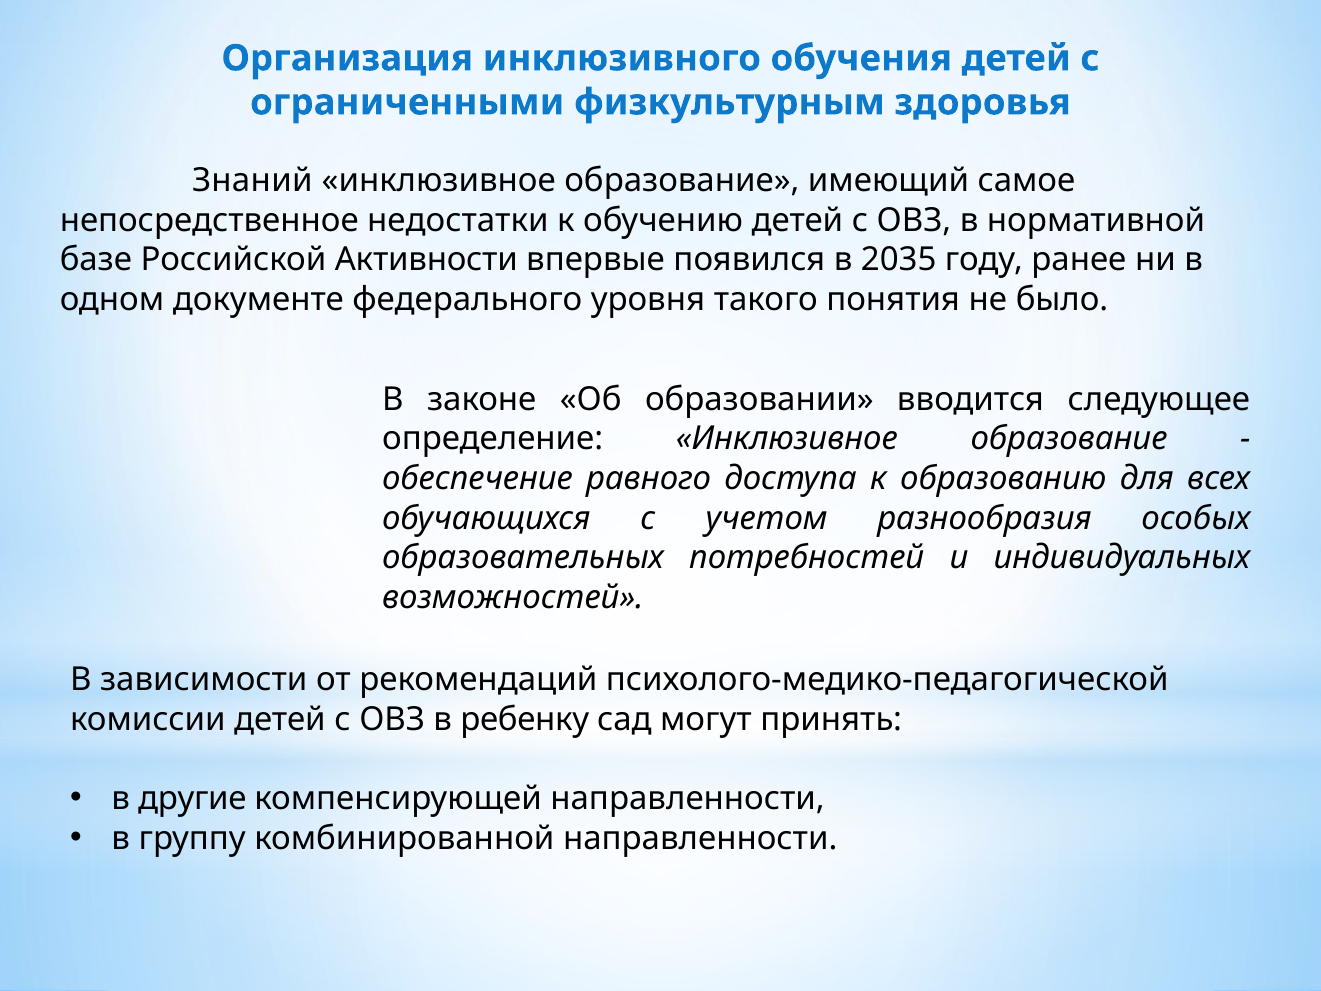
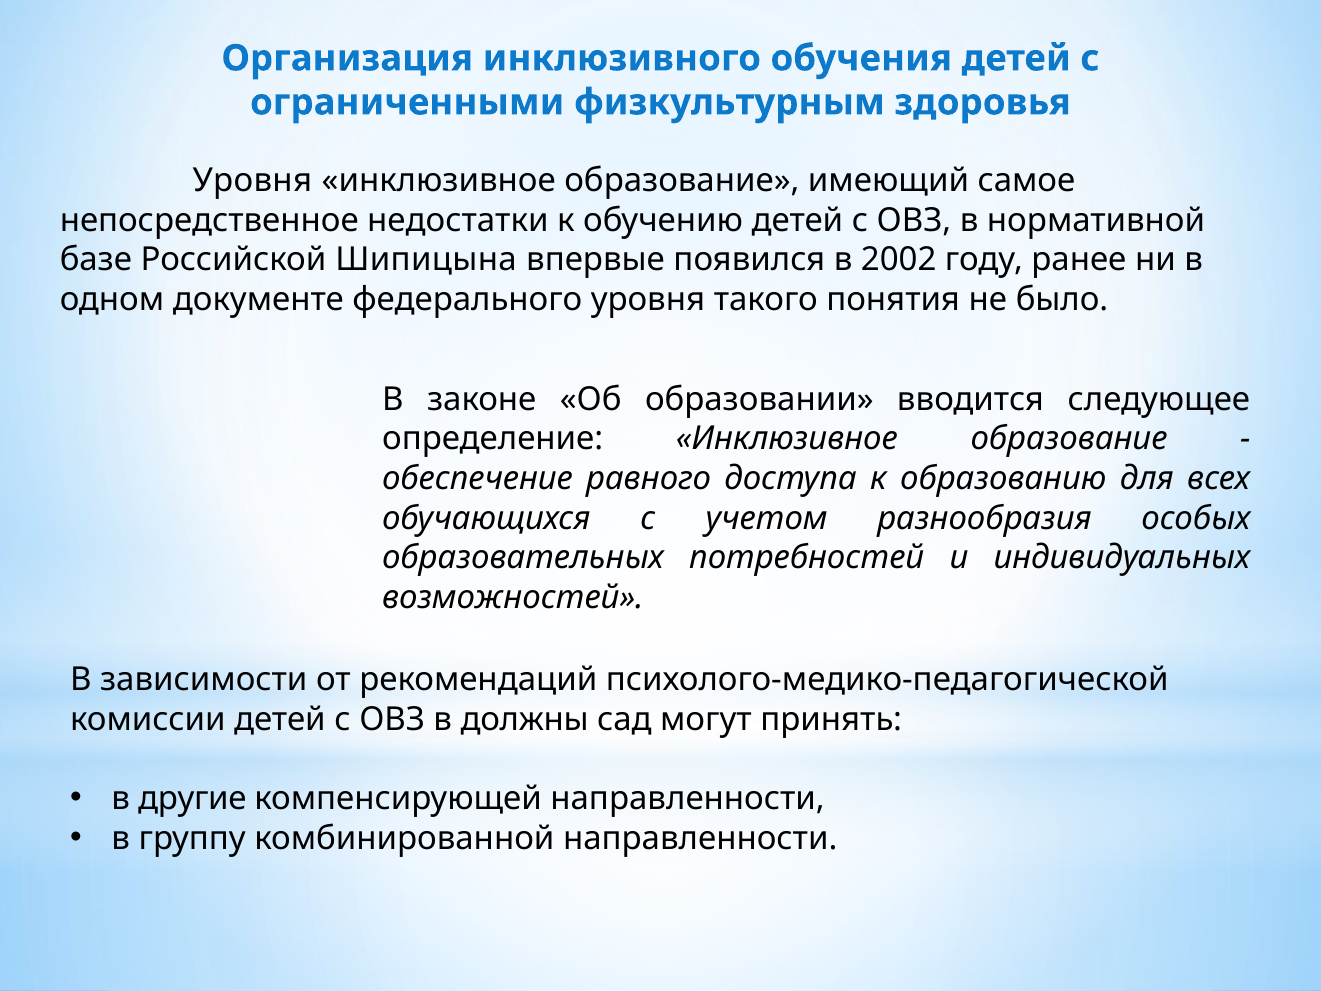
Знаний at (252, 181): Знаний -> Уровня
Активности: Активности -> Шипицына
2035: 2035 -> 2002
ребенку: ребенку -> должны
